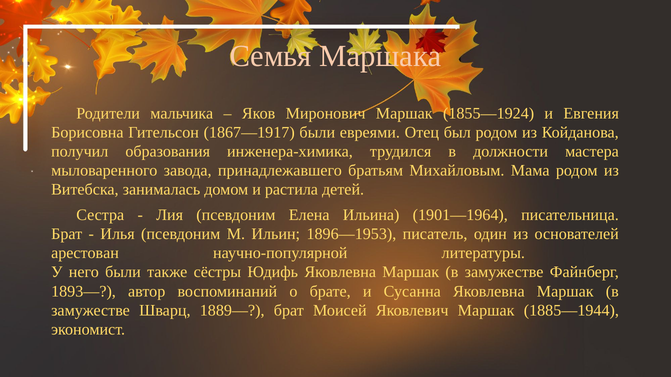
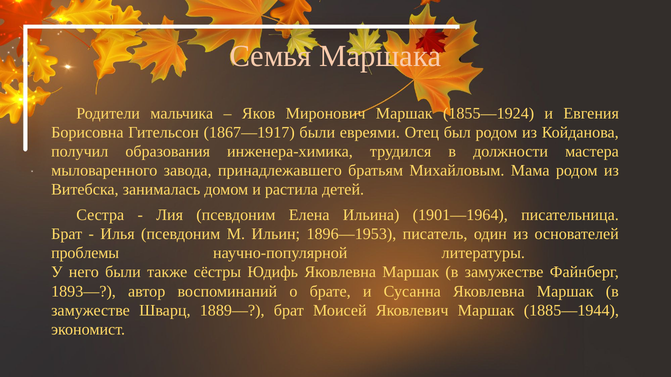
арестован: арестован -> проблемы
